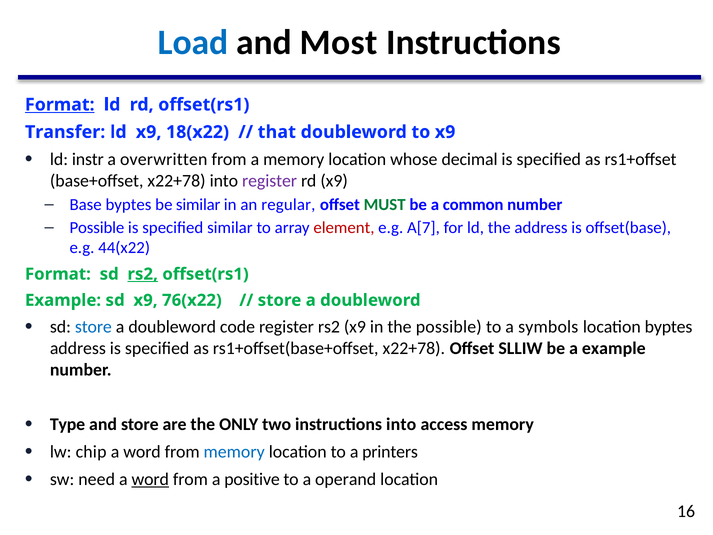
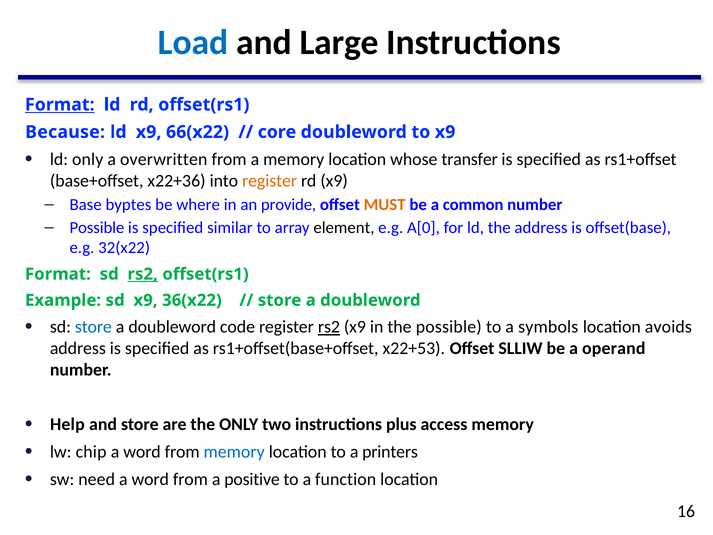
Most: Most -> Large
Transfer: Transfer -> Because
18(x22: 18(x22 -> 66(x22
that: that -> core
ld instr: instr -> only
decimal: decimal -> transfer
base+offset x22+78: x22+78 -> x22+36
register at (270, 181) colour: purple -> orange
be similar: similar -> where
regular: regular -> provide
MUST colour: green -> orange
element colour: red -> black
A[7: A[7 -> A[0
44(x22: 44(x22 -> 32(x22
76(x22: 76(x22 -> 36(x22
rs2 at (329, 327) underline: none -> present
location byptes: byptes -> avoids
rs1+offset(base+offset x22+78: x22+78 -> x22+53
a example: example -> operand
Type: Type -> Help
instructions into: into -> plus
word at (150, 479) underline: present -> none
operand: operand -> function
